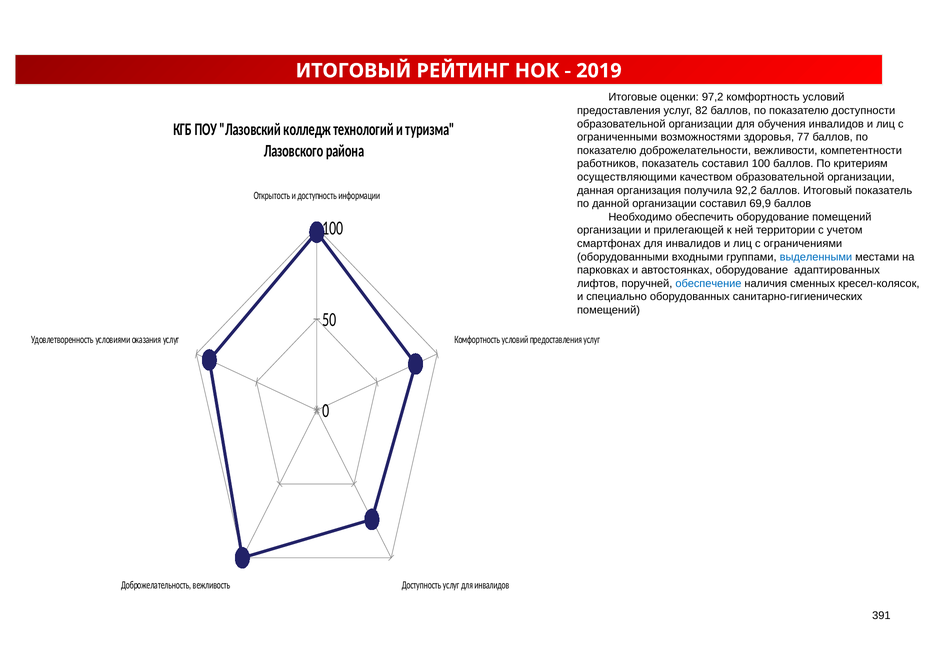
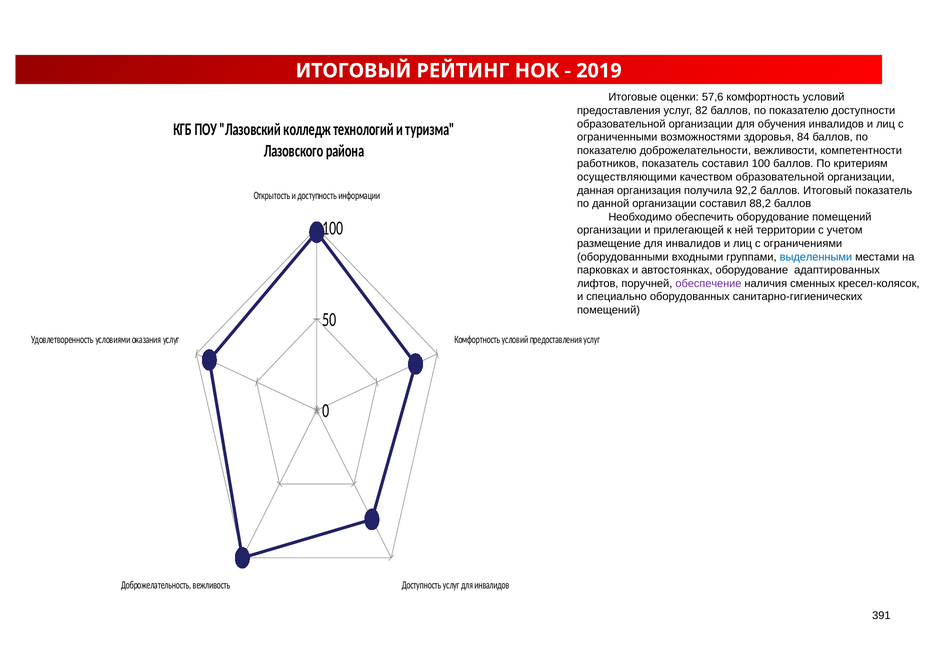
97,2: 97,2 -> 57,6
77: 77 -> 84
69,9: 69,9 -> 88,2
смартфонах: смартфонах -> размещение
обеспечение colour: blue -> purple
